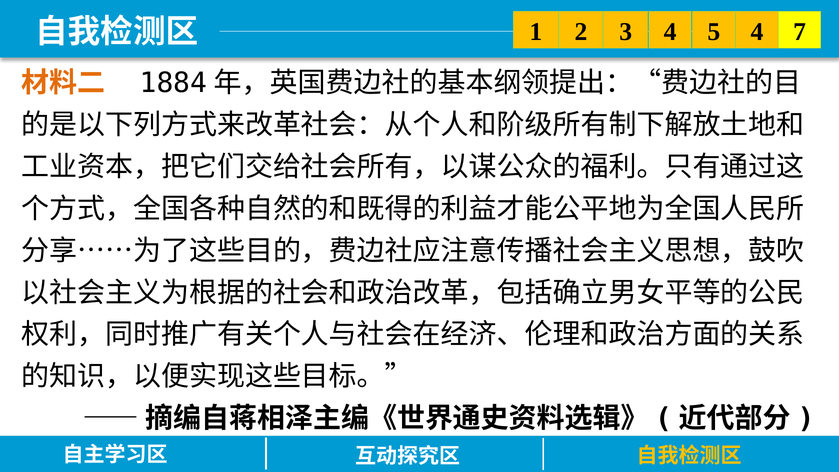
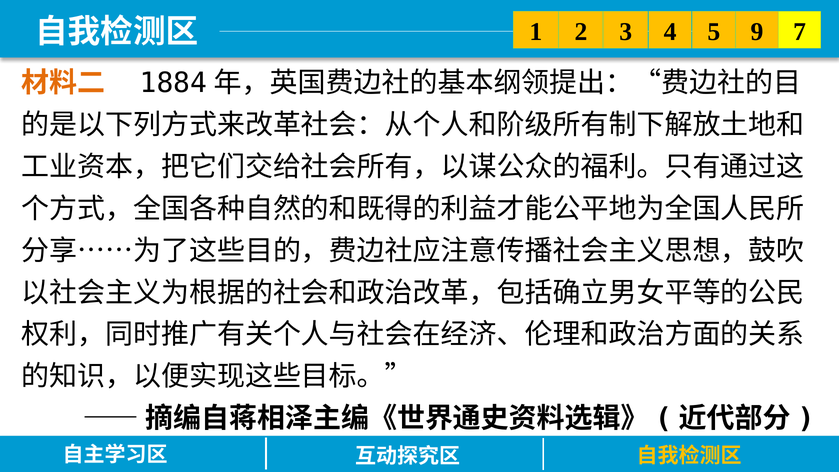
5 4: 4 -> 9
